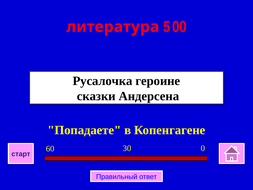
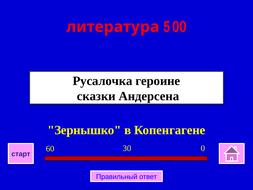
Попадаете: Попадаете -> Зернышко
